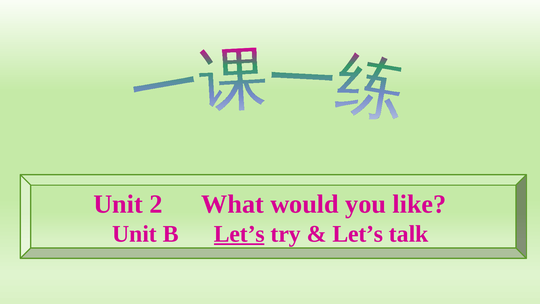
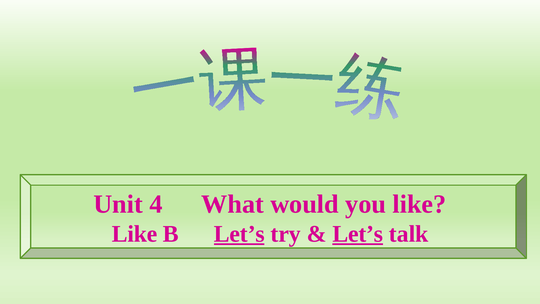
2: 2 -> 4
Unit at (134, 234): Unit -> Like
Let’s at (358, 234) underline: none -> present
